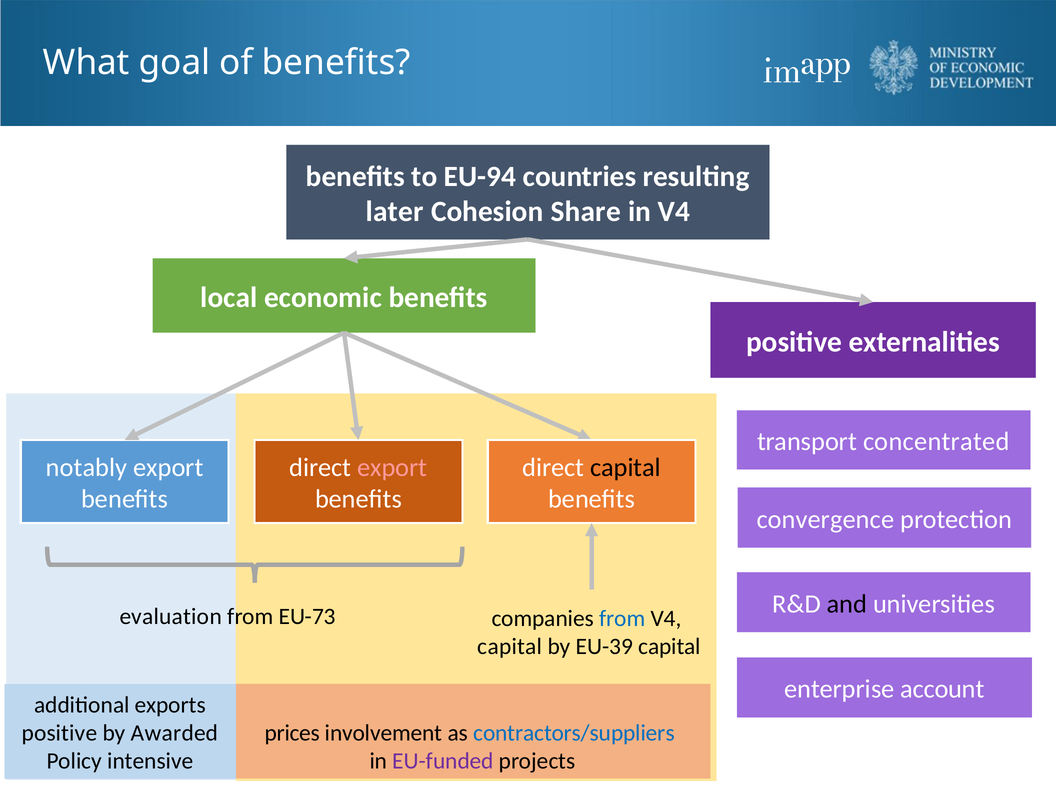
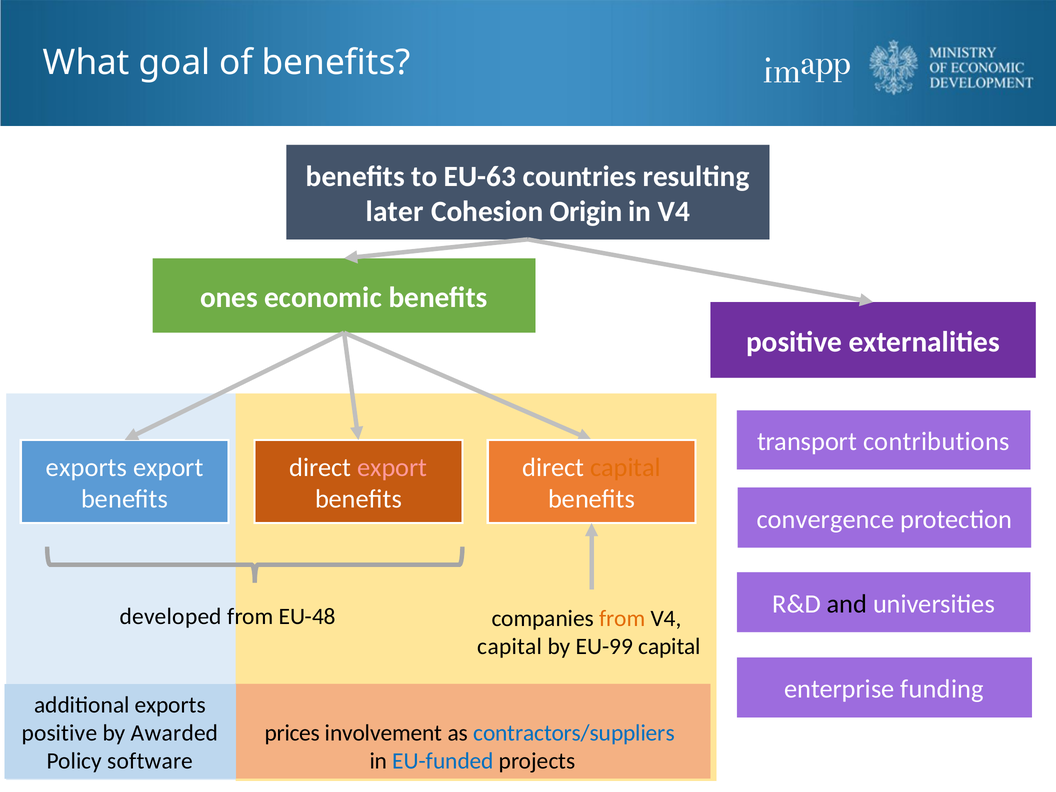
EU-94: EU-94 -> EU-63
Share: Share -> Origin
local: local -> ones
concentrated: concentrated -> contributions
notably at (87, 467): notably -> exports
capital at (625, 467) colour: black -> orange
evaluation: evaluation -> developed
EU-73: EU-73 -> EU-48
from at (622, 618) colour: blue -> orange
EU-39: EU-39 -> EU-99
account: account -> funding
EU-funded colour: purple -> blue
intensive: intensive -> software
